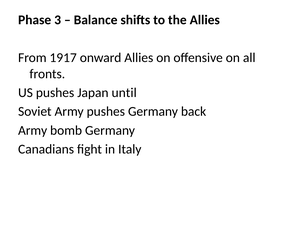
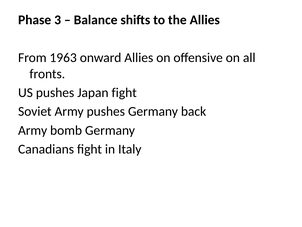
1917: 1917 -> 1963
Japan until: until -> fight
